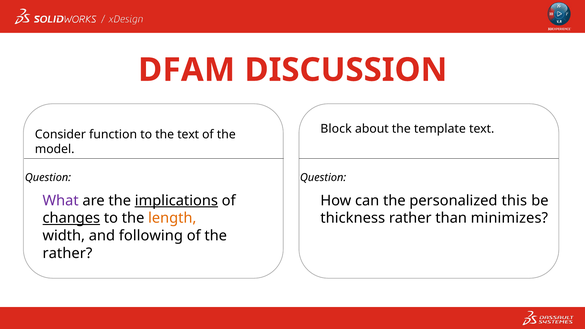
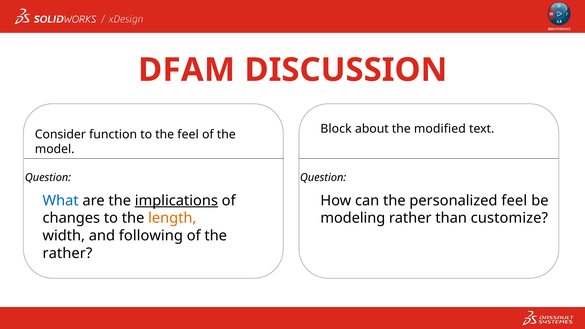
template: template -> modified
the text: text -> feel
personalized this: this -> feel
What colour: purple -> blue
thickness: thickness -> modeling
minimizes: minimizes -> customize
changes underline: present -> none
